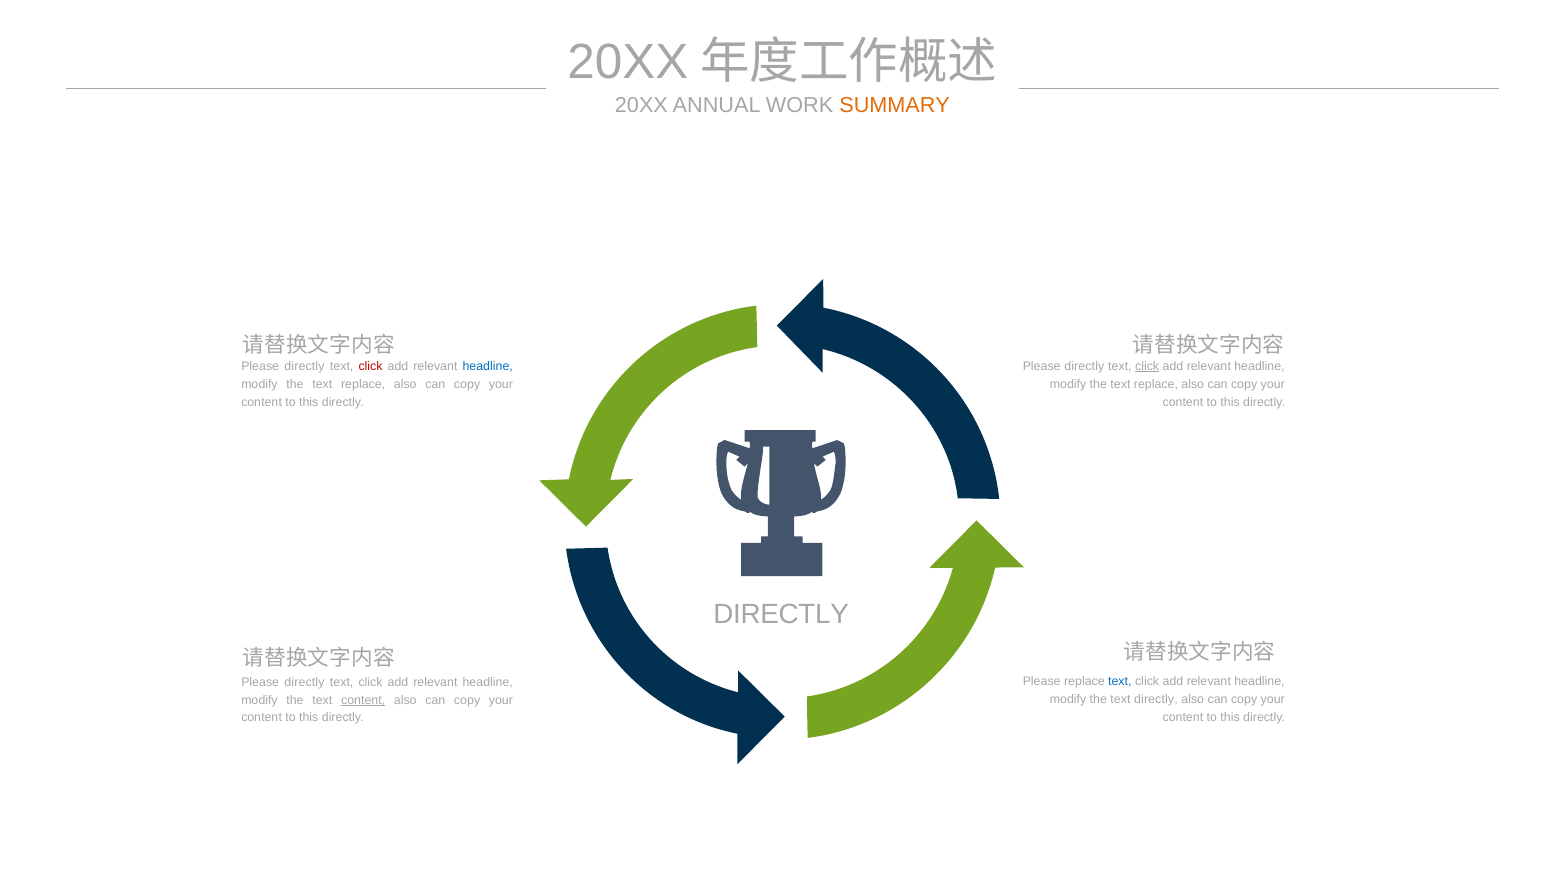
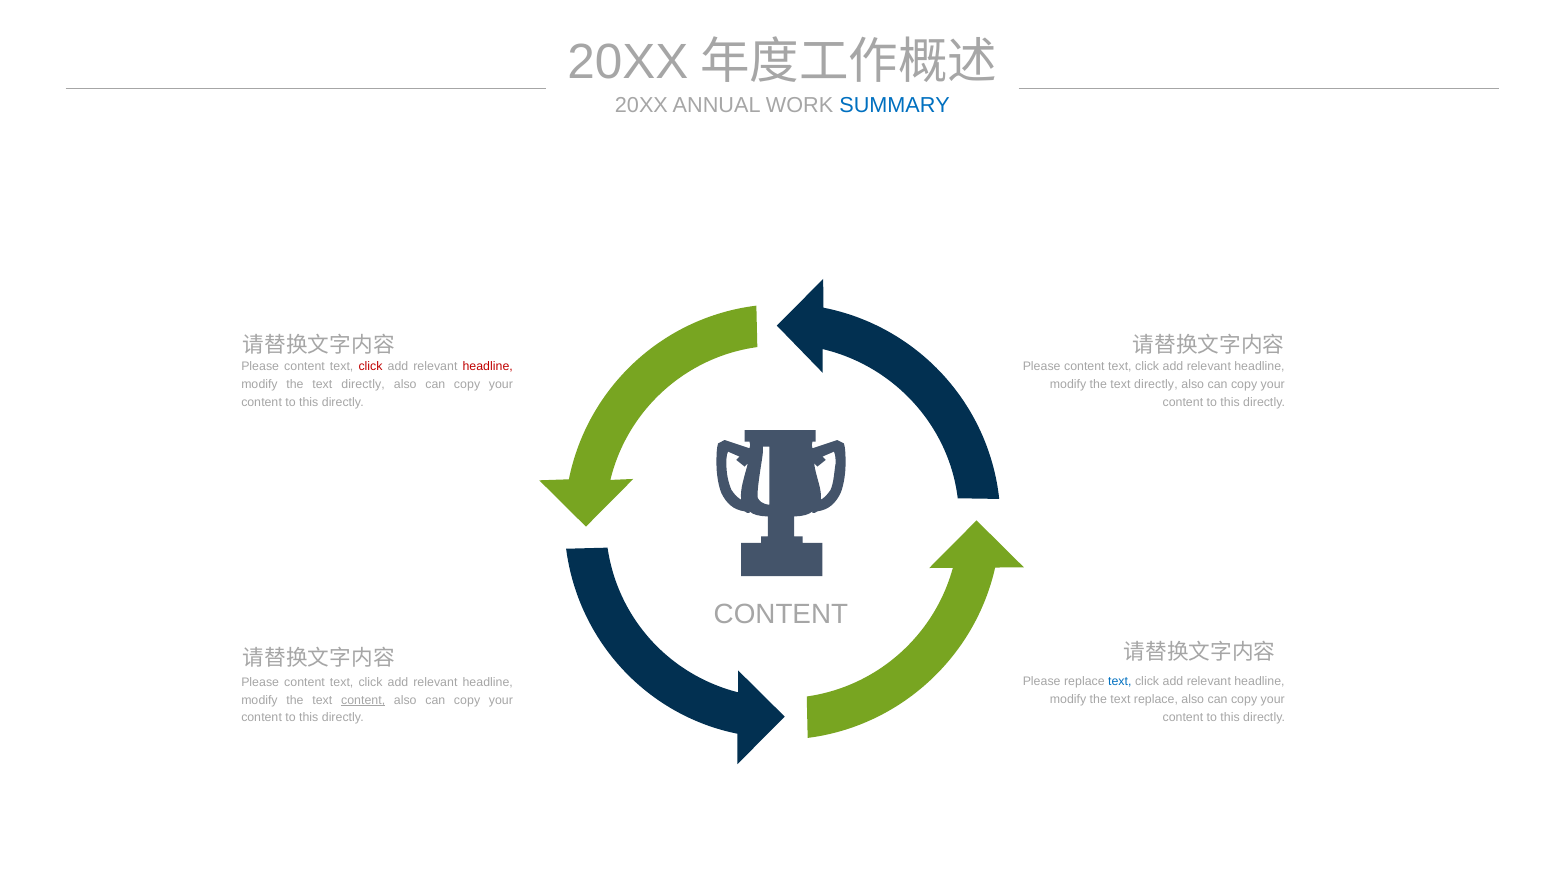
SUMMARY colour: orange -> blue
directly at (304, 367): directly -> content
headline at (488, 367) colour: blue -> red
directly at (1084, 367): directly -> content
click at (1147, 367) underline: present -> none
replace at (363, 384): replace -> directly
replace at (1156, 384): replace -> directly
DIRECTLY at (781, 614): DIRECTLY -> CONTENT
directly at (304, 683): directly -> content
text directly: directly -> replace
